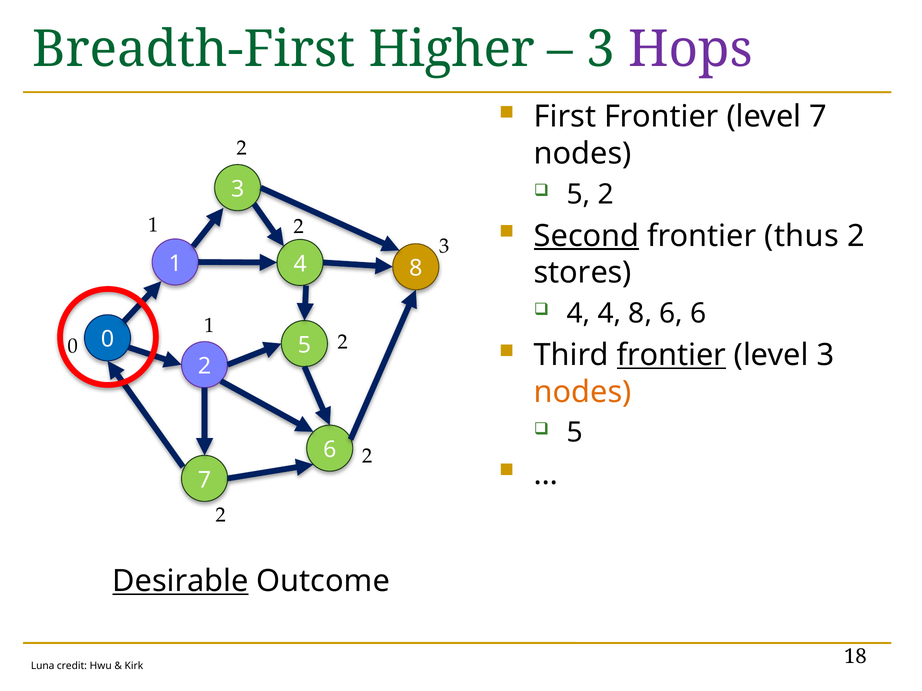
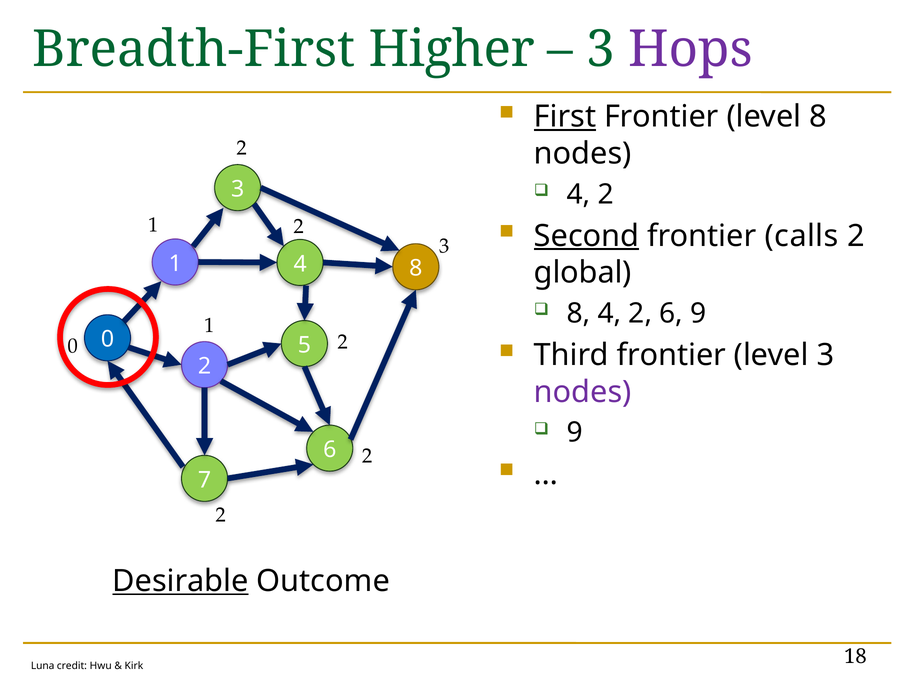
First underline: none -> present
level 7: 7 -> 8
5 at (579, 194): 5 -> 4
thus: thus -> calls
stores: stores -> global
4 at (579, 314): 4 -> 8
8 at (640, 314): 8 -> 2
6 6: 6 -> 9
frontier at (671, 355) underline: present -> none
nodes at (583, 392) colour: orange -> purple
5 at (575, 433): 5 -> 9
